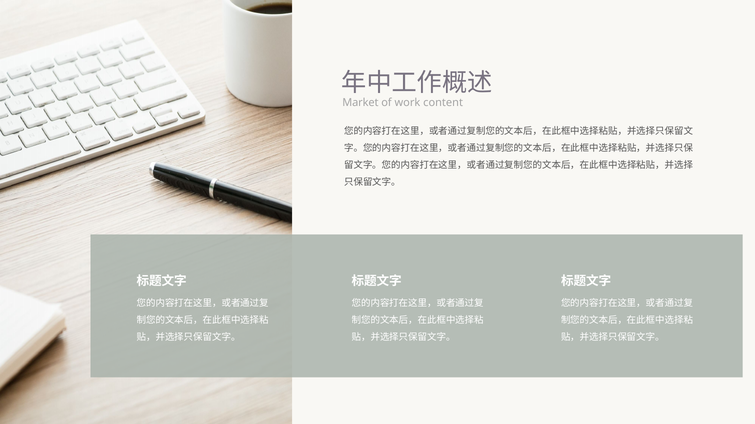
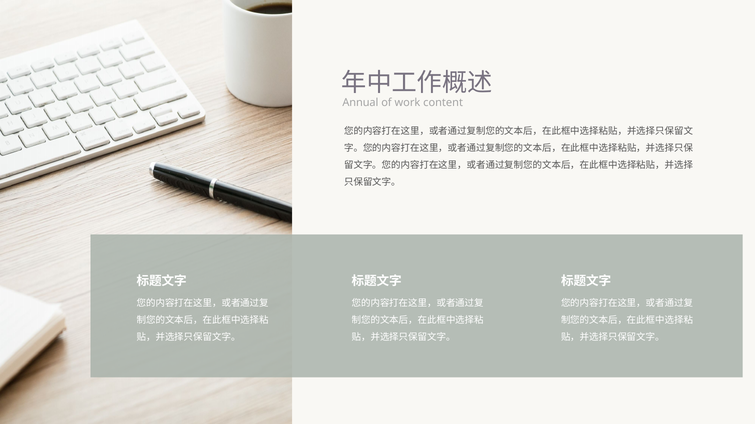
Market: Market -> Annual
